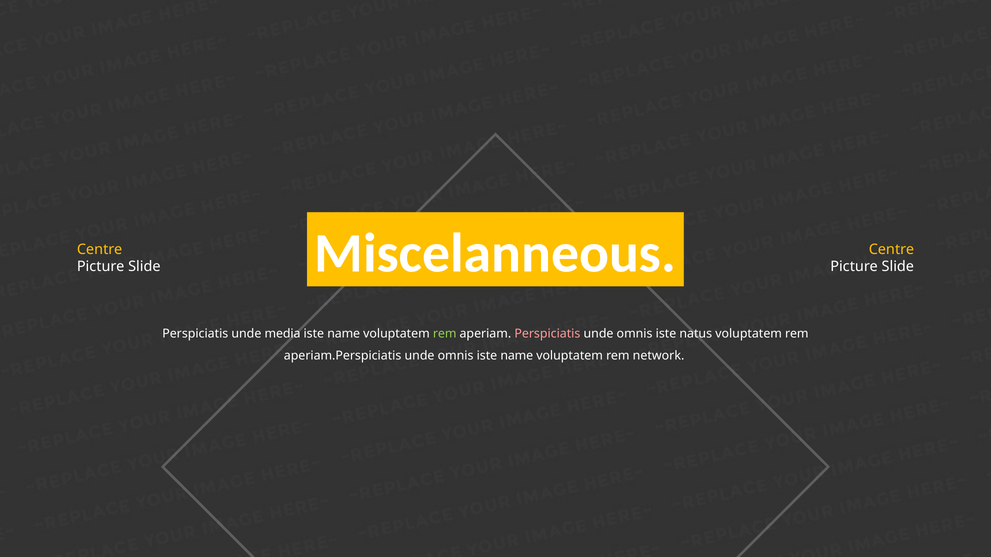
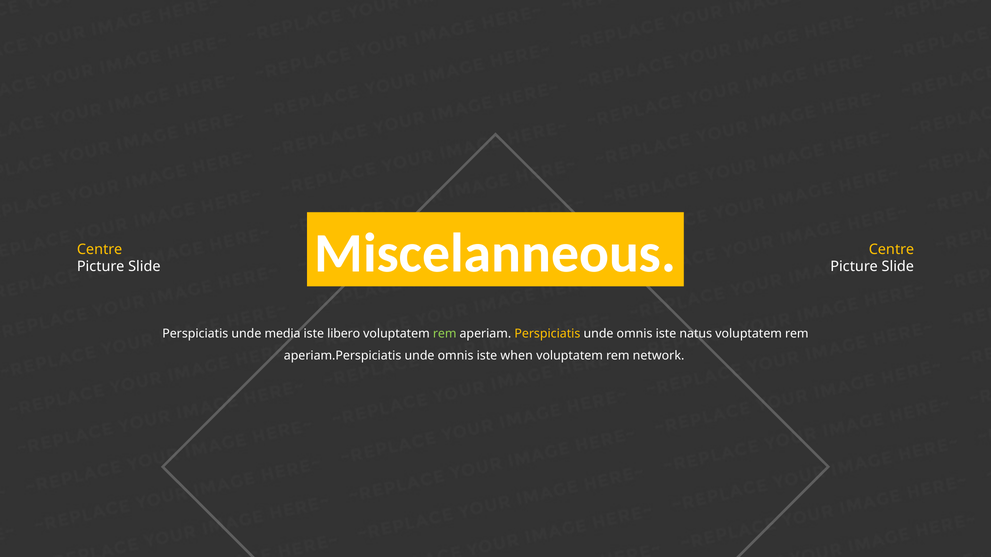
name at (344, 334): name -> libero
Perspiciatis at (547, 334) colour: pink -> yellow
omnis iste name: name -> when
